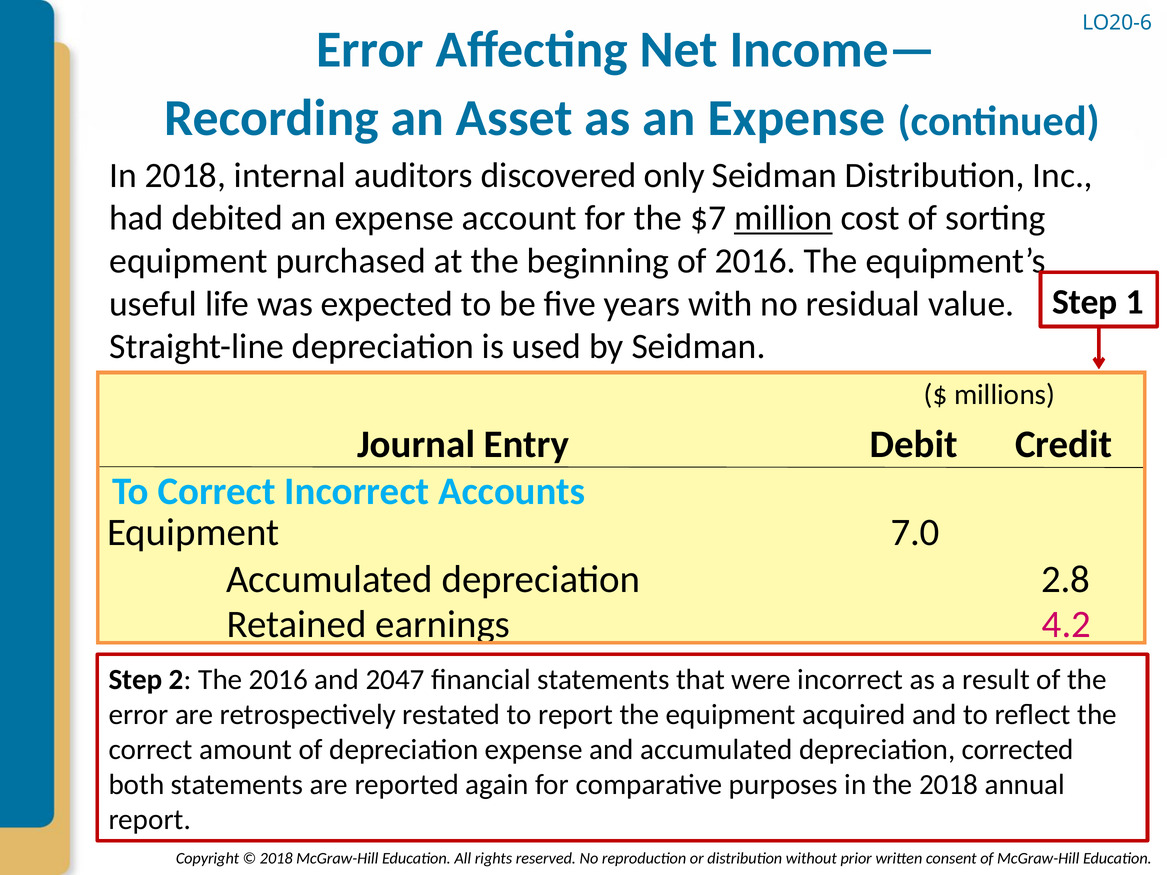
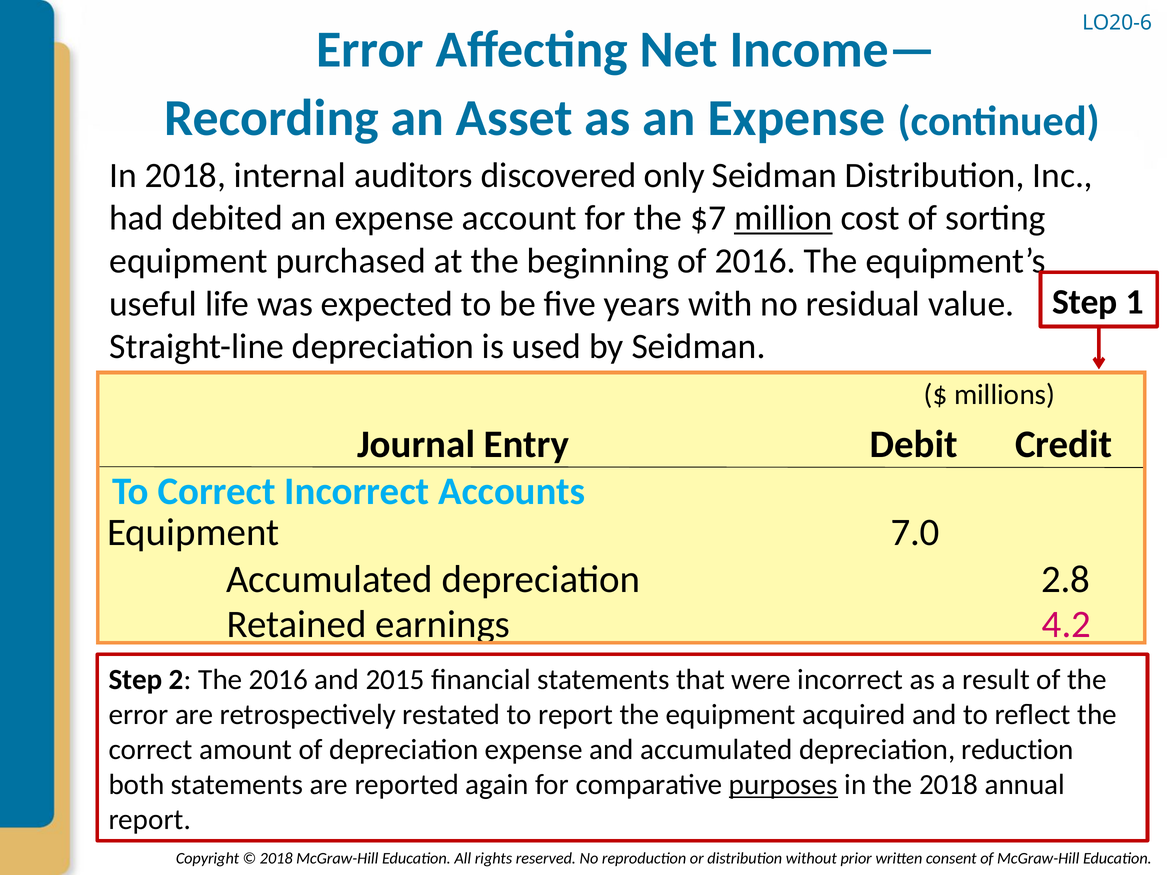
2047: 2047 -> 2015
corrected: corrected -> reduction
purposes underline: none -> present
